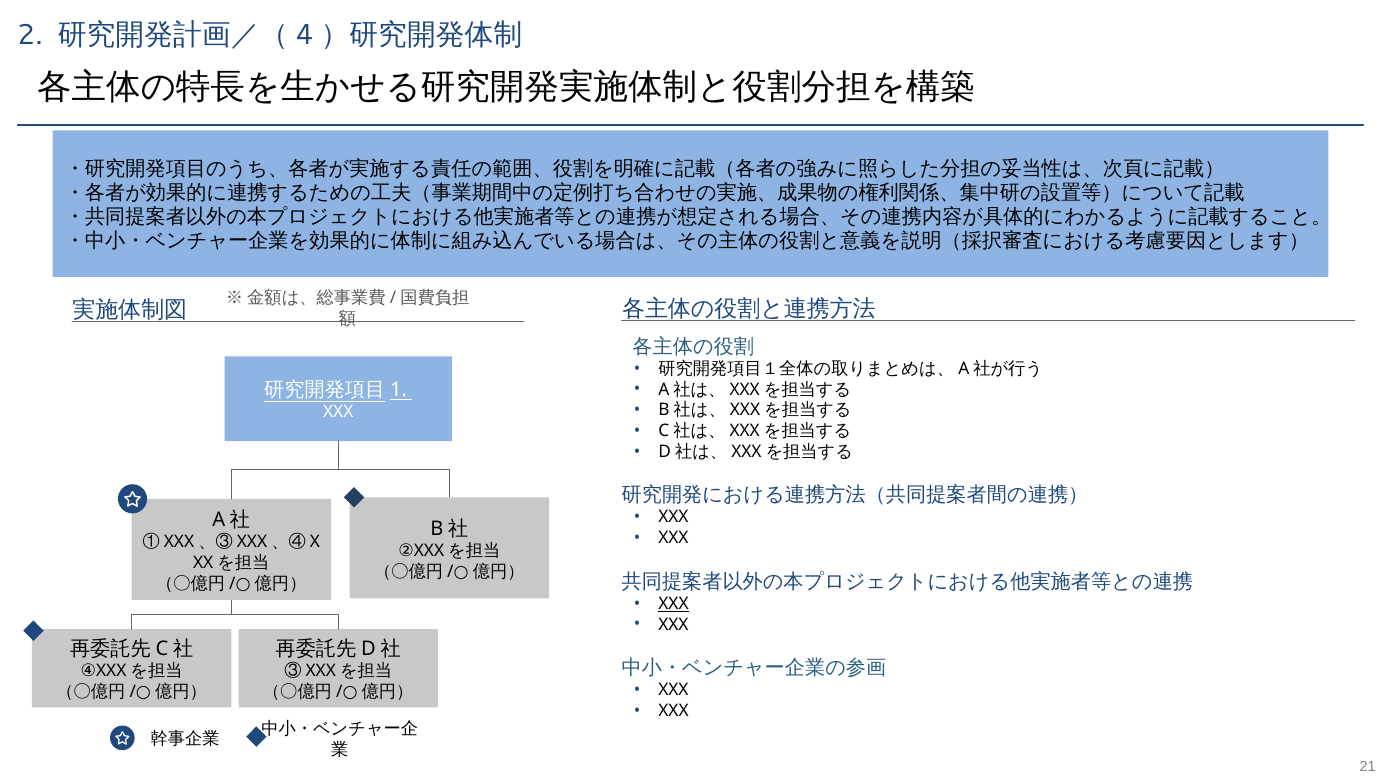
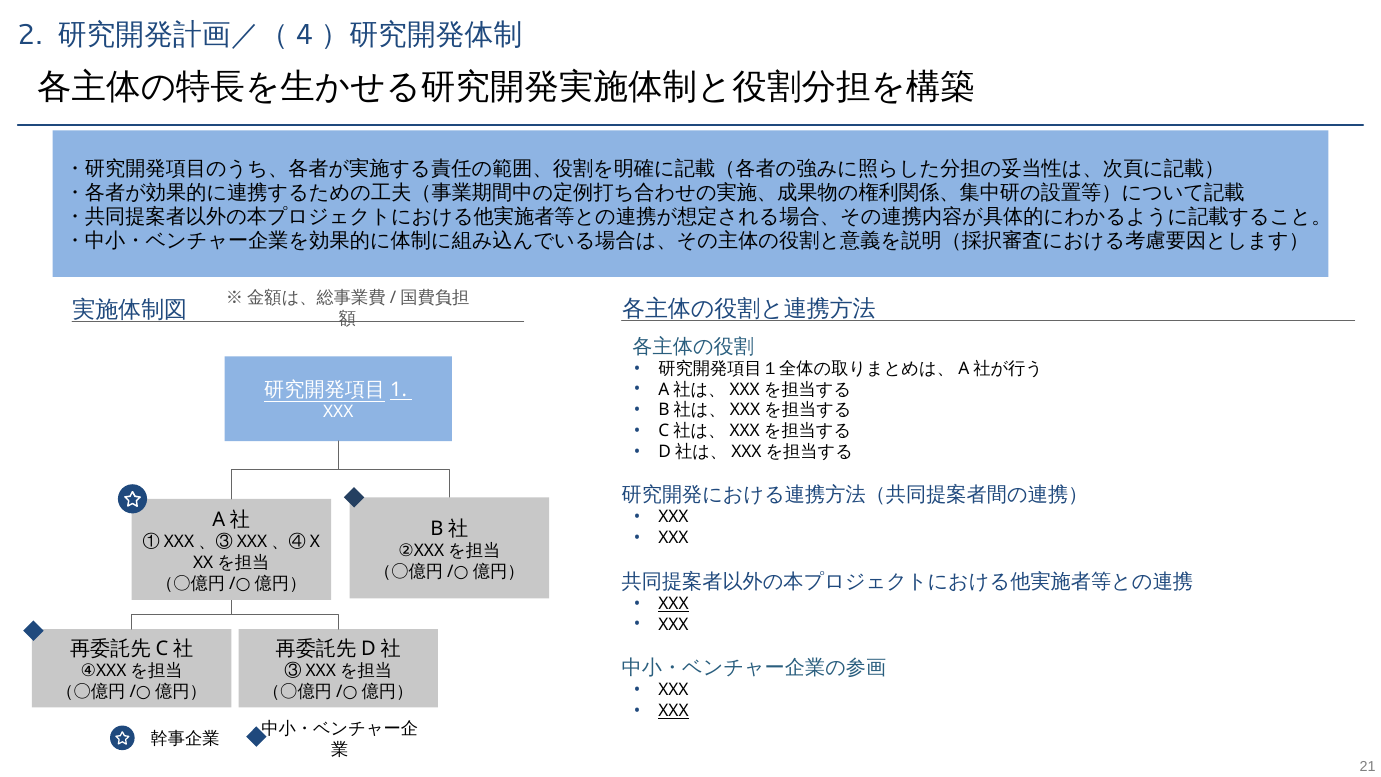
XXX at (673, 711) underline: none -> present
